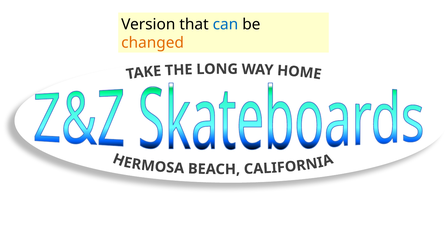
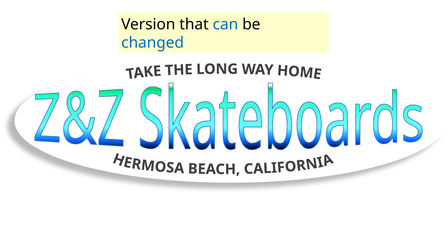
changed colour: orange -> blue
